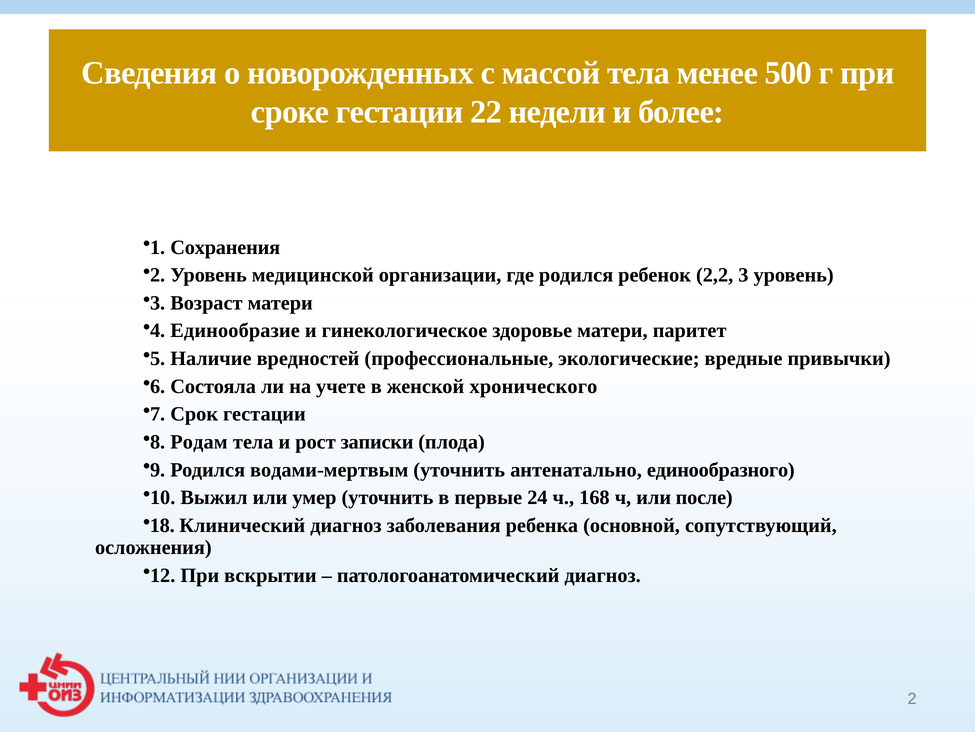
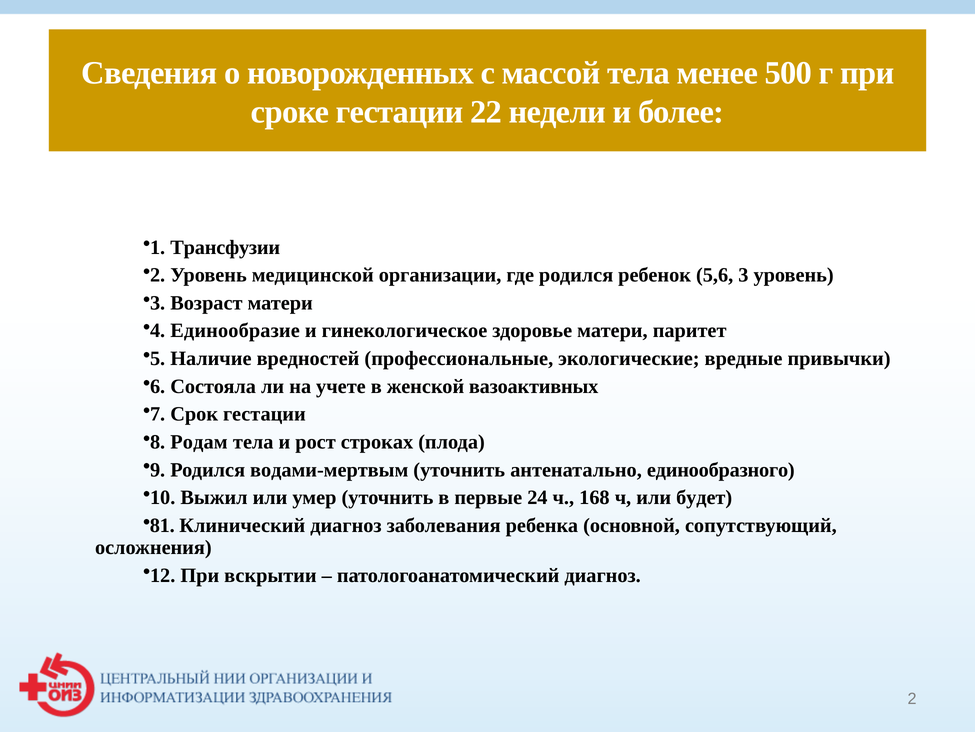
Сохранения: Сохранения -> Трансфузии
2,2: 2,2 -> 5,6
хронического: хронического -> вазоактивных
записки: записки -> строках
после: после -> будет
18: 18 -> 81
